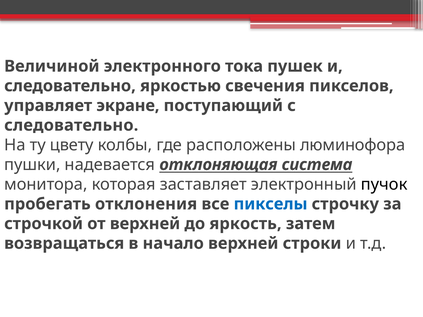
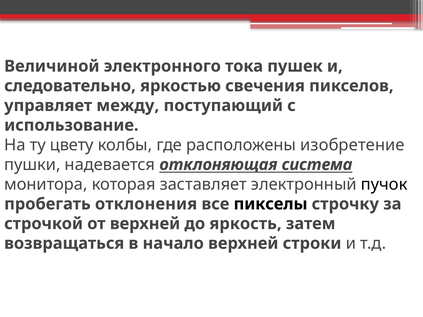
экране: экране -> между
следовательно at (71, 125): следовательно -> использование
люминофора: люминофора -> изобретение
пикселы colour: blue -> black
